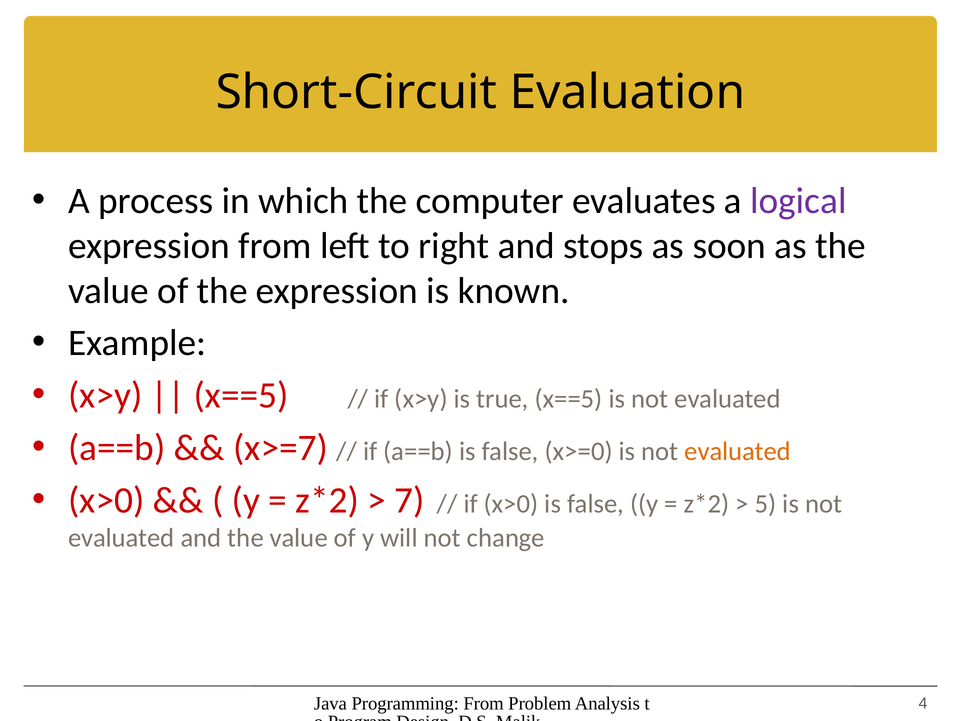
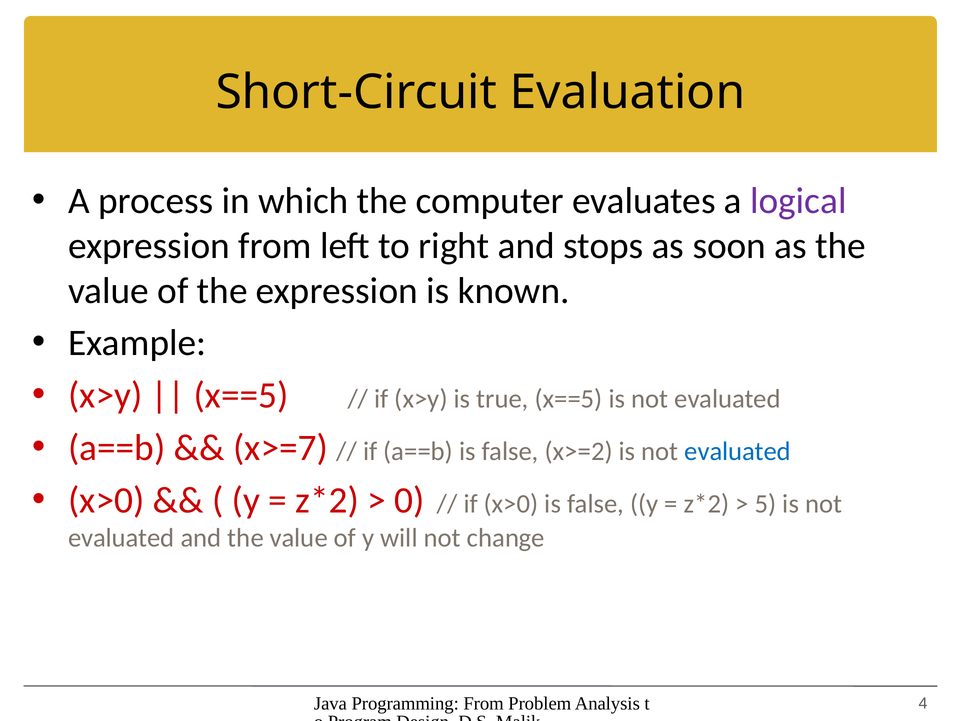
x>=0: x>=0 -> x>=2
evaluated at (738, 451) colour: orange -> blue
7: 7 -> 0
